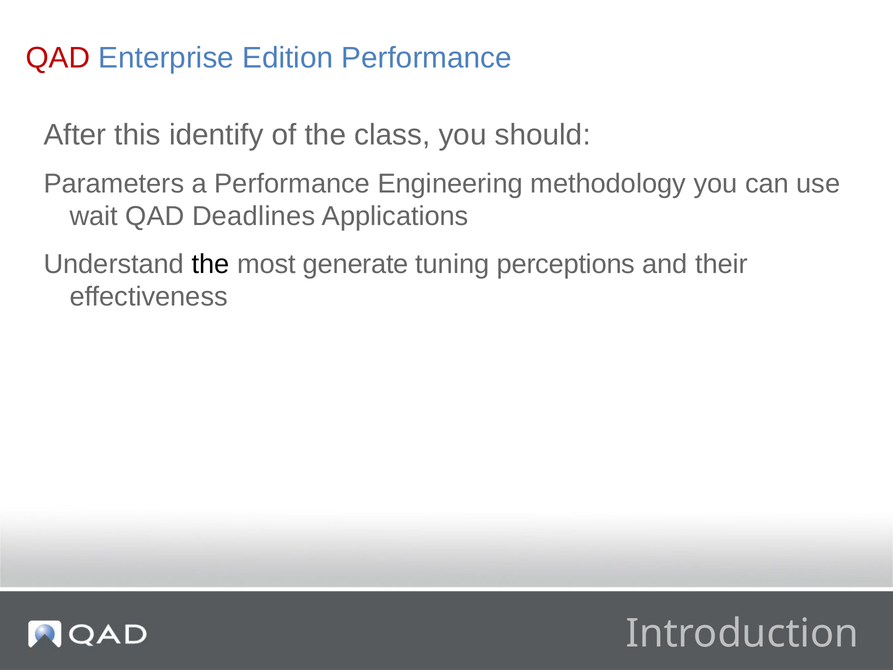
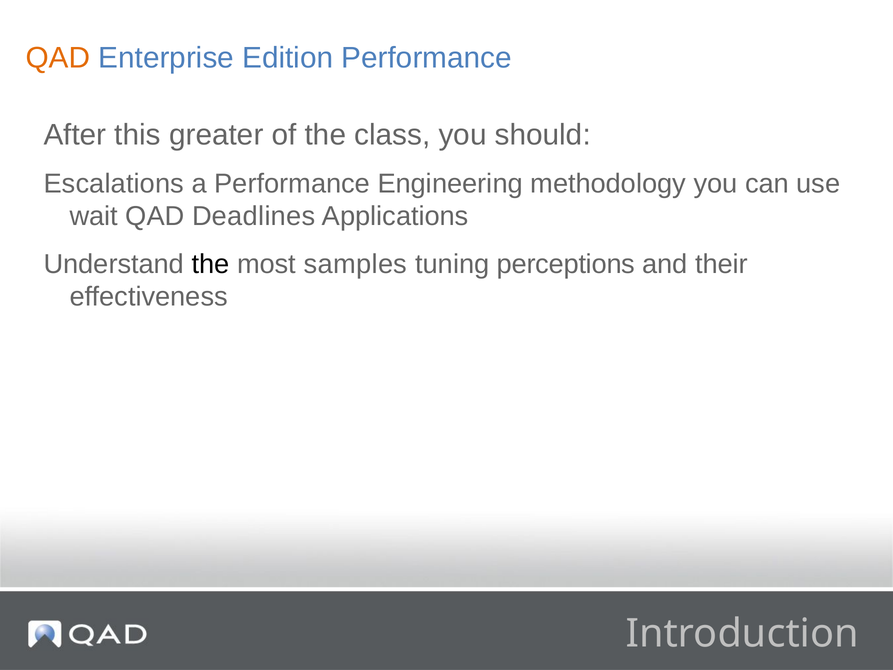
QAD at (58, 58) colour: red -> orange
identify: identify -> greater
Parameters: Parameters -> Escalations
generate: generate -> samples
